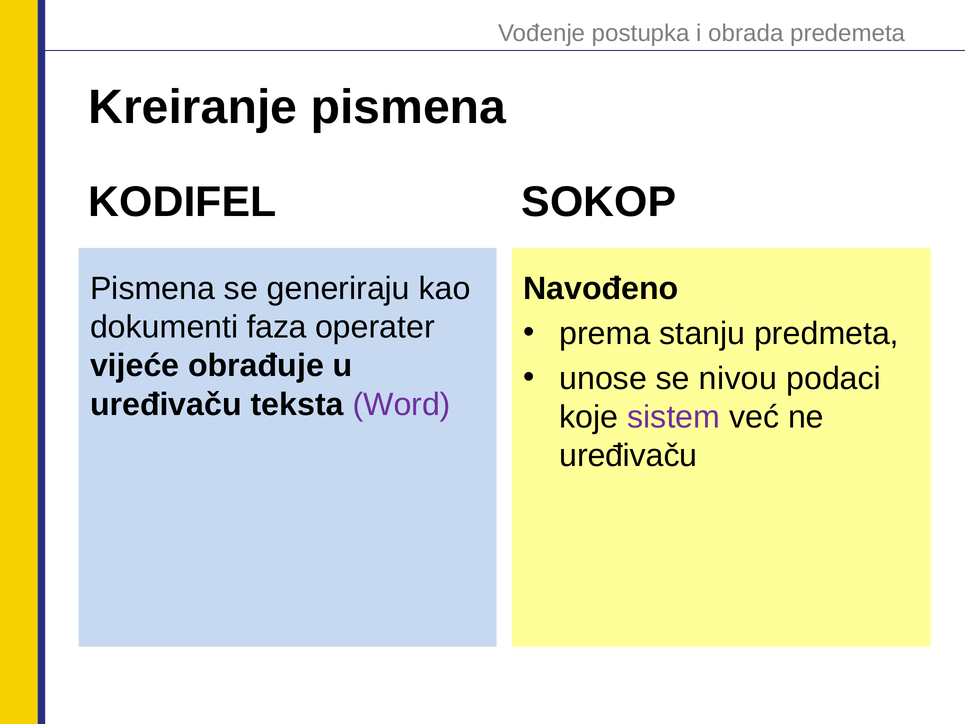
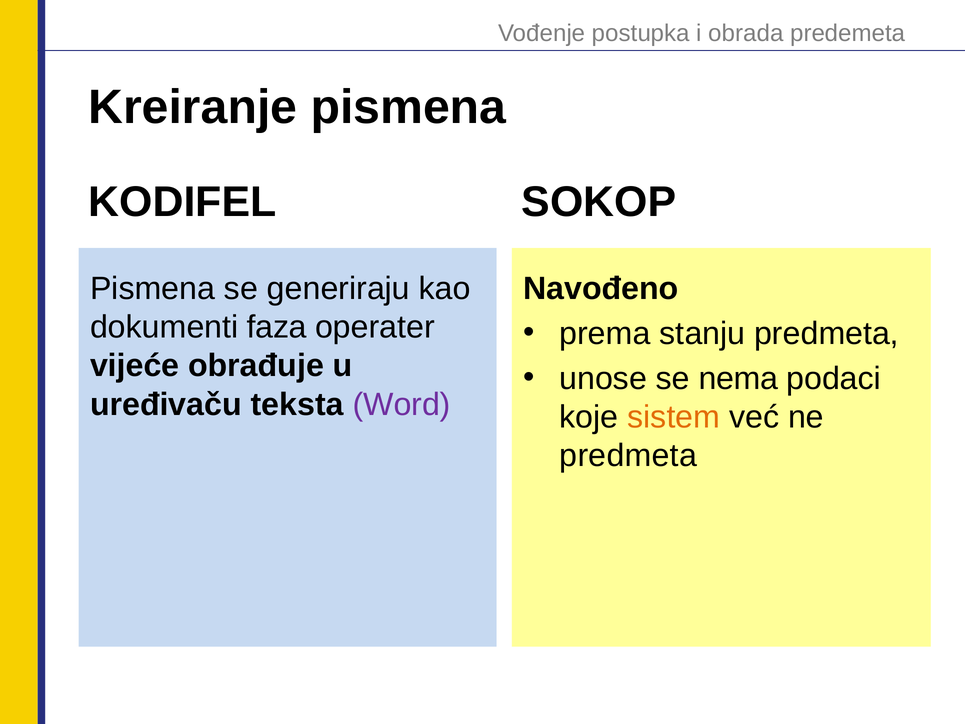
nivou: nivou -> nema
sistem colour: purple -> orange
uređivaču at (628, 456): uređivaču -> predmeta
